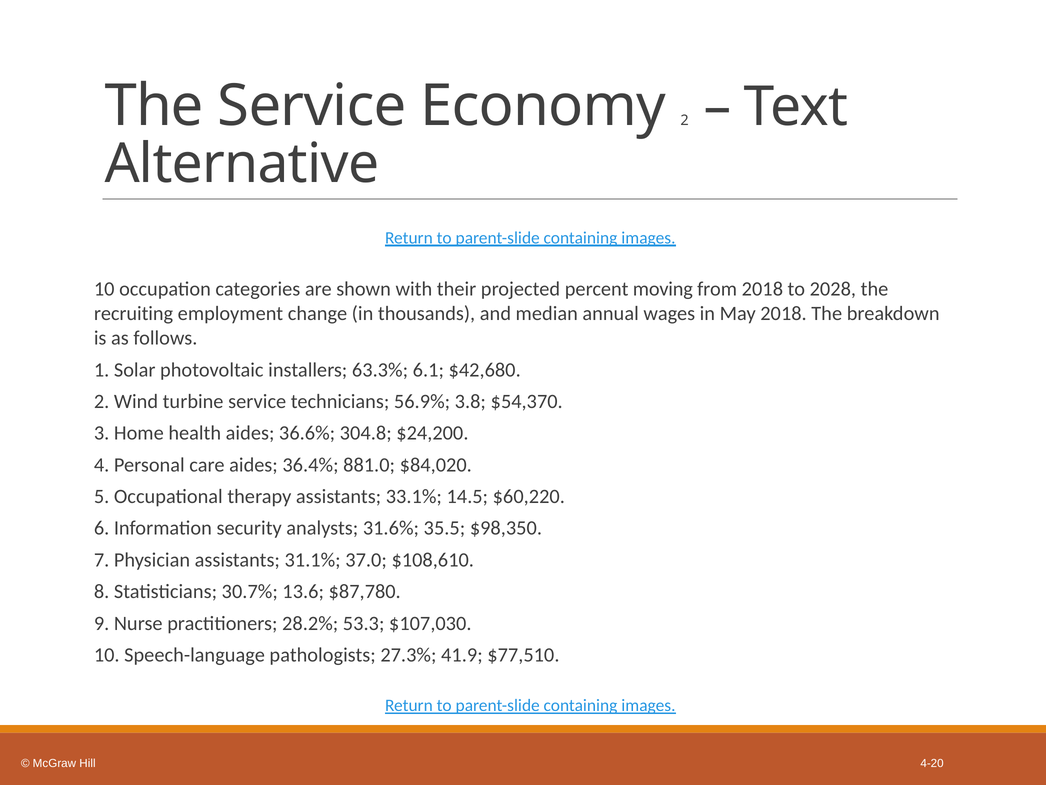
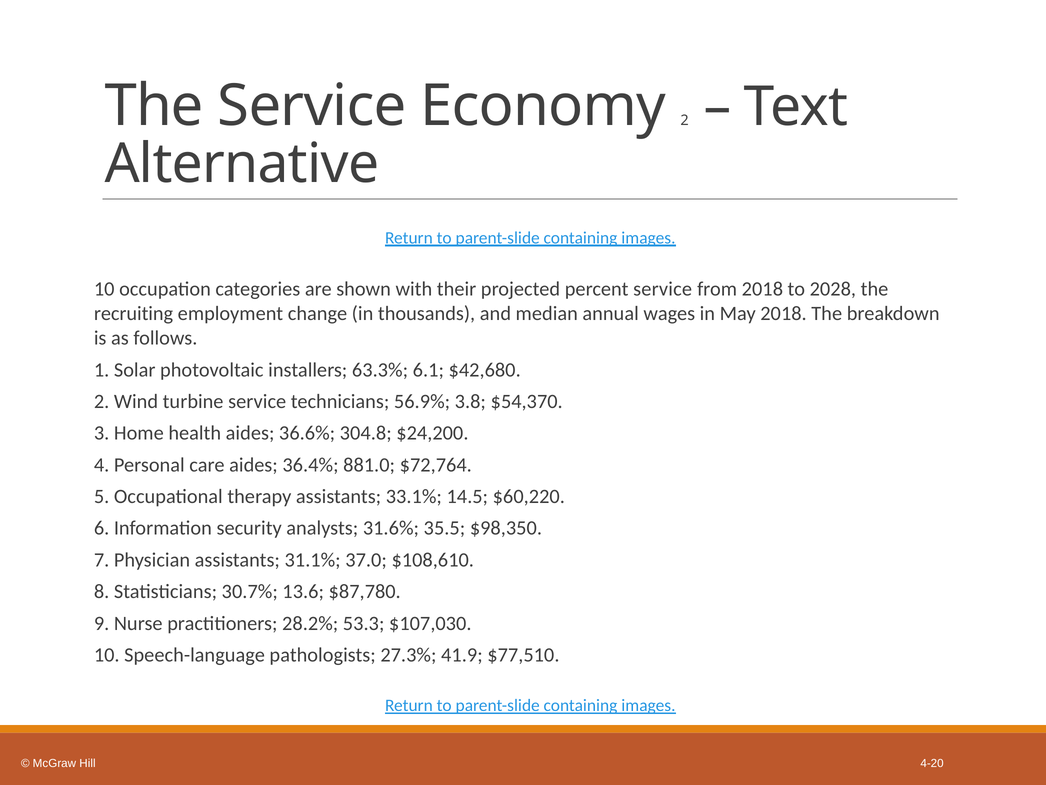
percent moving: moving -> service
$84,020: $84,020 -> $72,764
